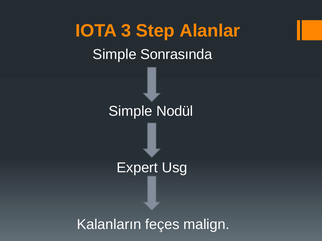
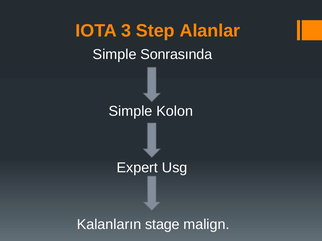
Nodül: Nodül -> Kolon
feçes: feçes -> stage
